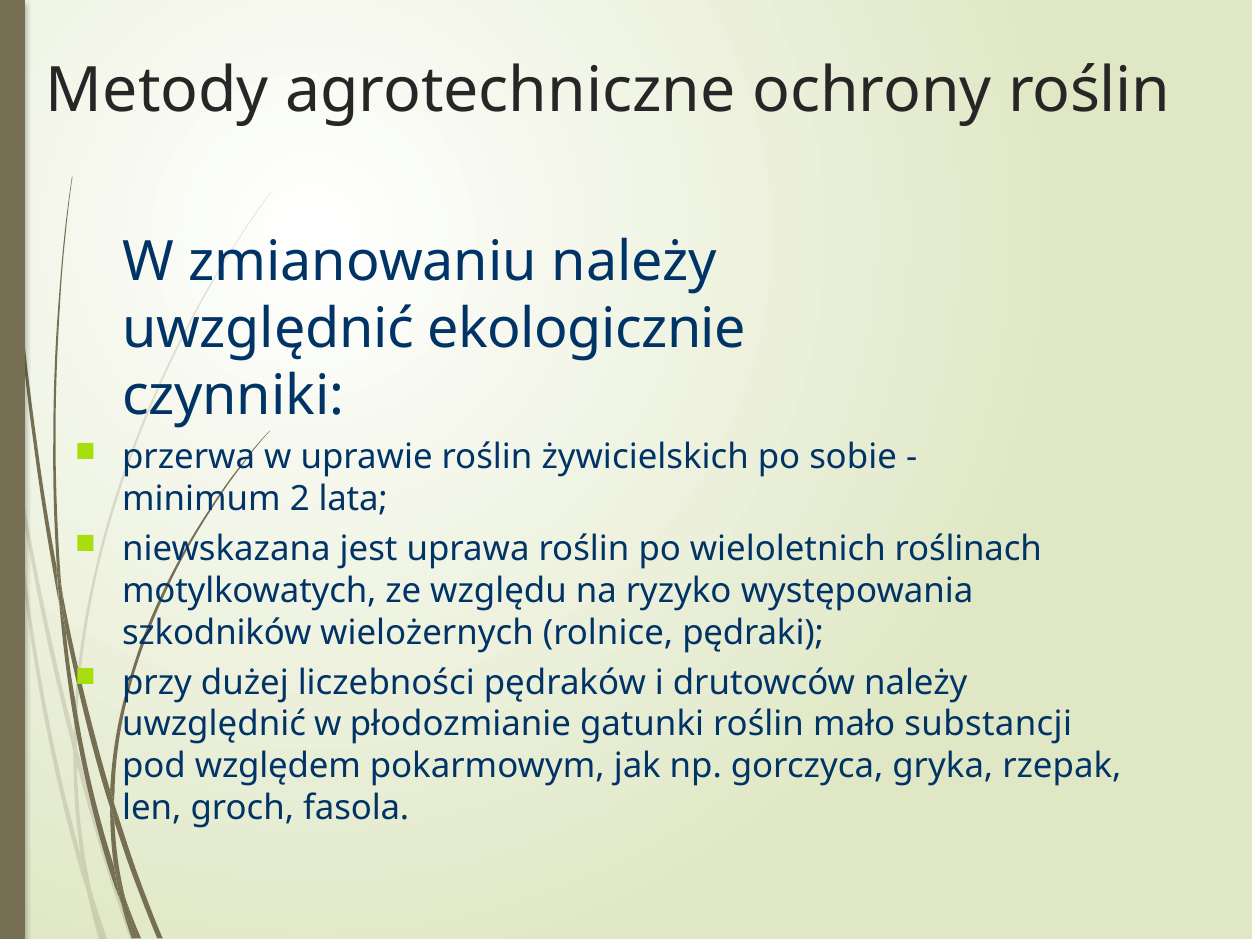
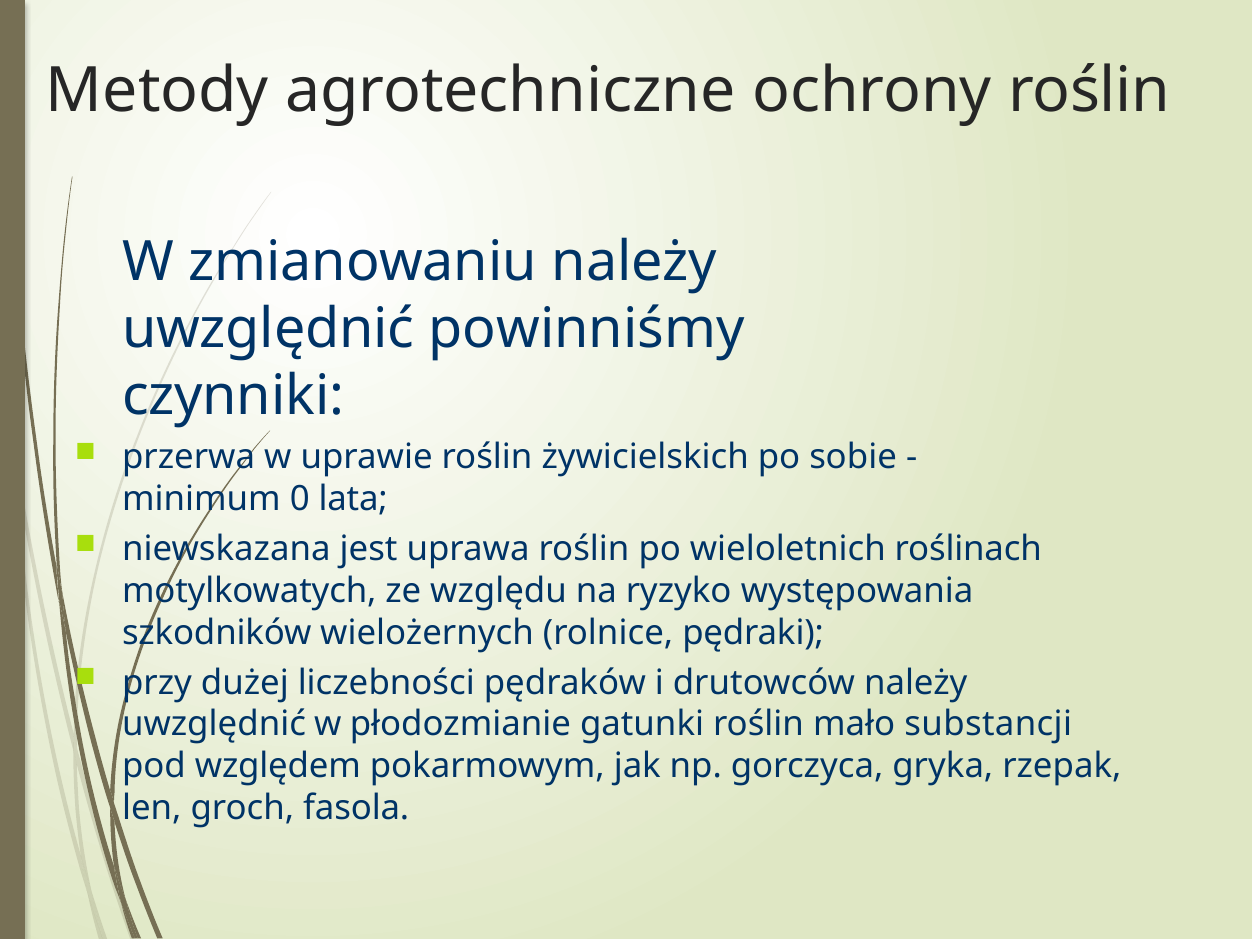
ekologicznie: ekologicznie -> powinniśmy
2: 2 -> 0
